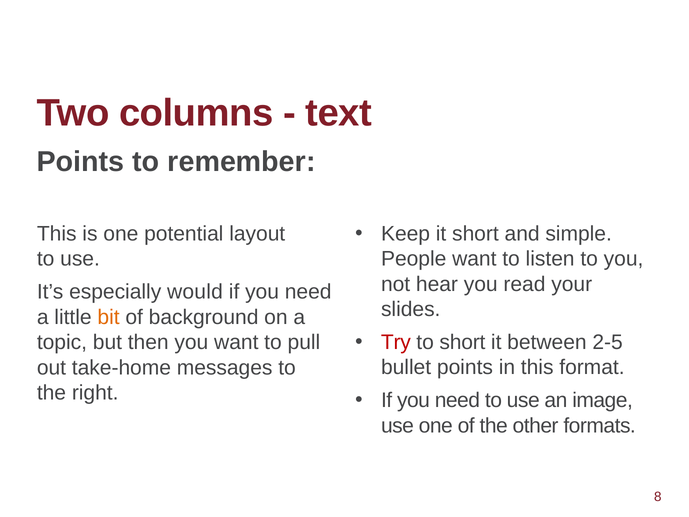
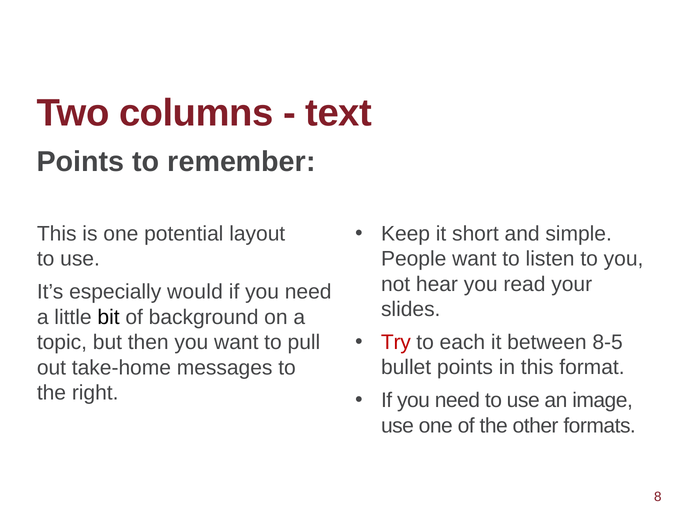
bit colour: orange -> black
to short: short -> each
2-5: 2-5 -> 8-5
